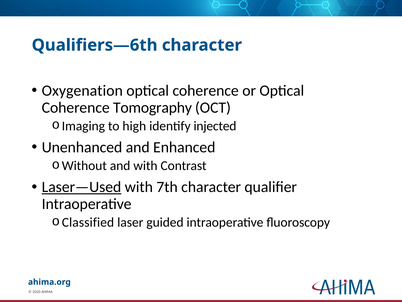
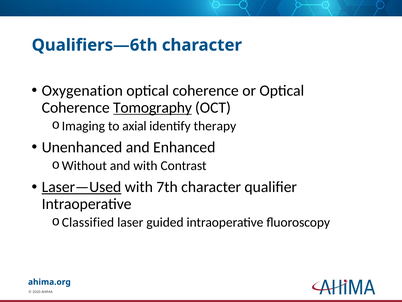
Tomography underline: none -> present
high: high -> axial
injected: injected -> therapy
